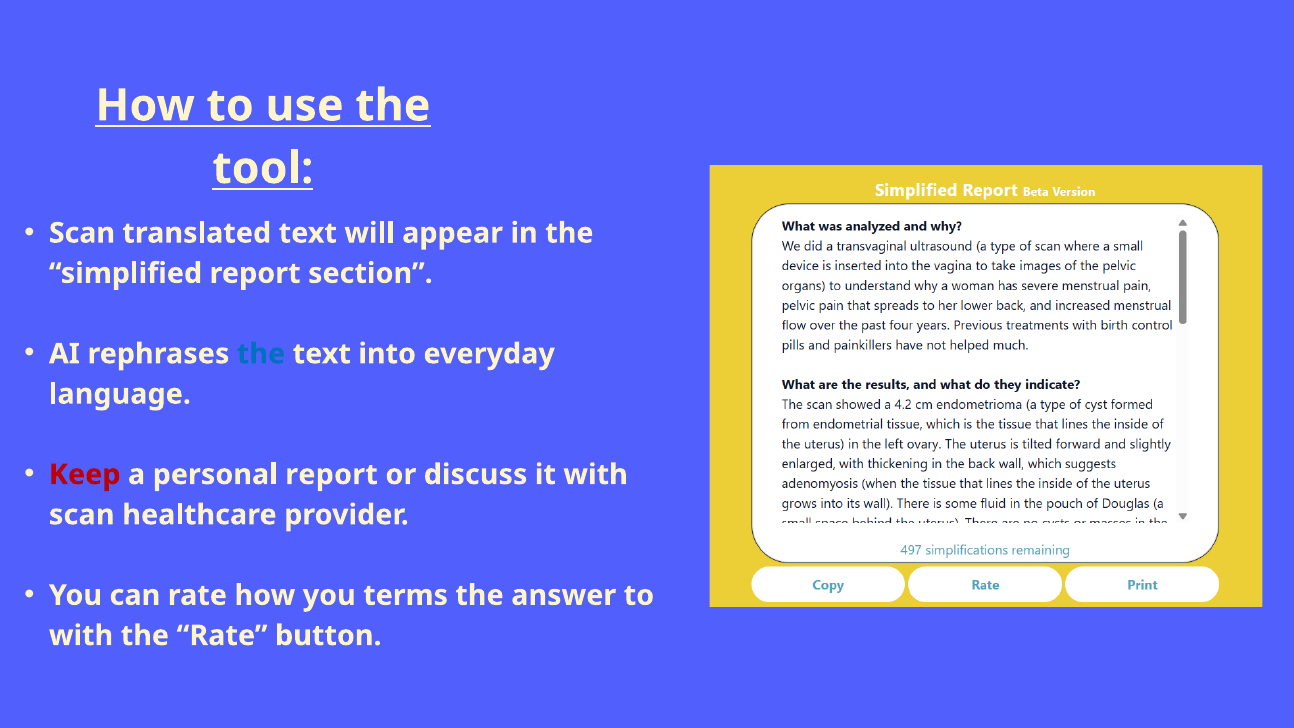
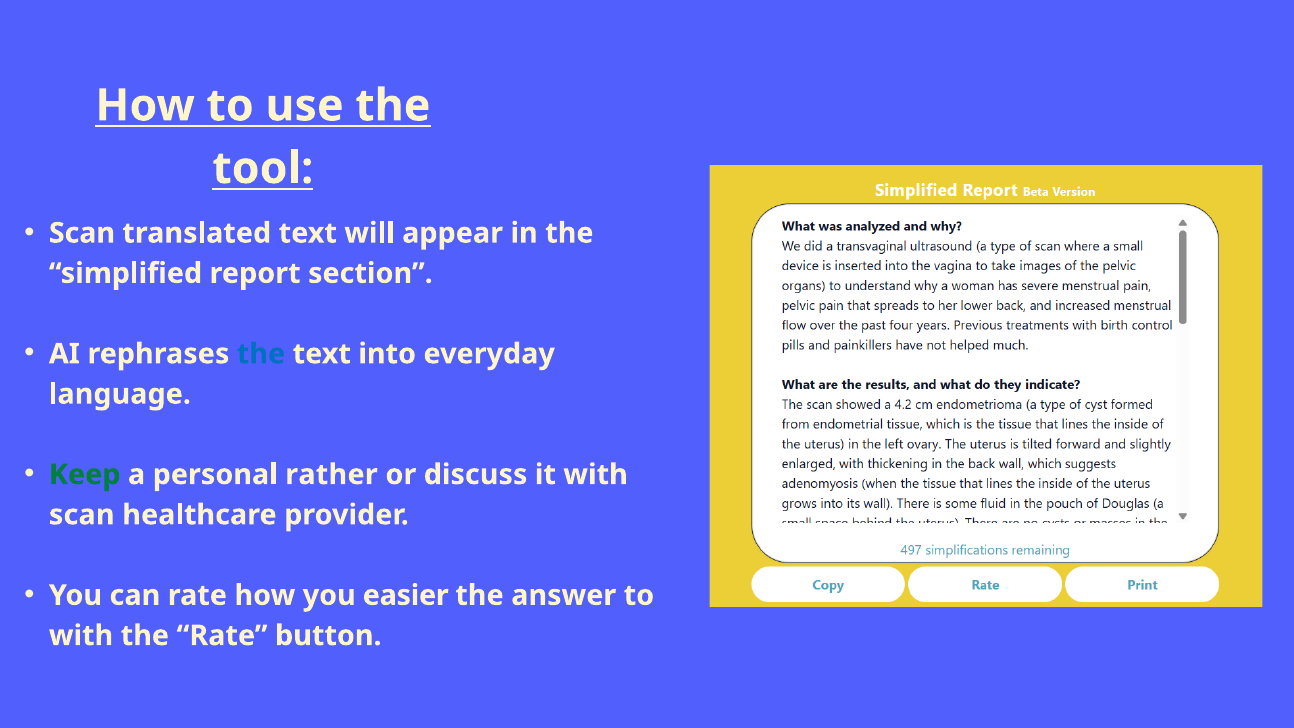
Keep colour: red -> green
personal report: report -> rather
terms: terms -> easier
